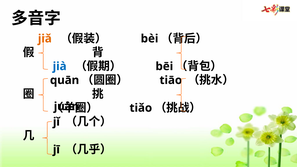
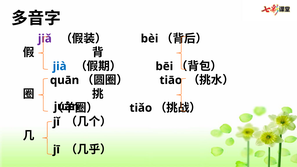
jiǎ colour: orange -> purple
